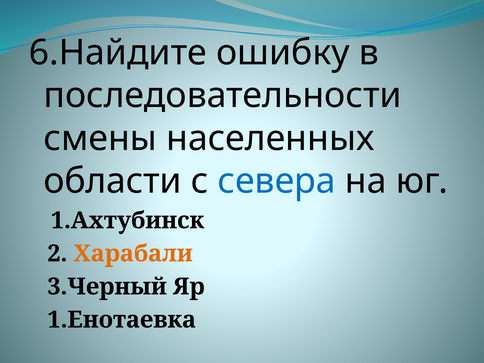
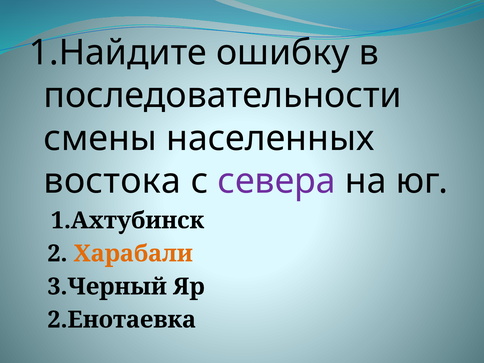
6.Найдите: 6.Найдите -> 1.Найдите
области: области -> востока
севера colour: blue -> purple
1.Енотаевка: 1.Енотаевка -> 2.Енотаевка
